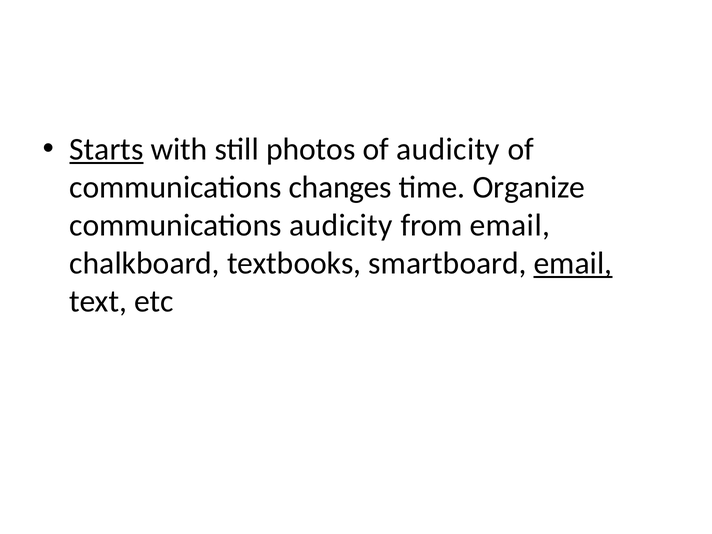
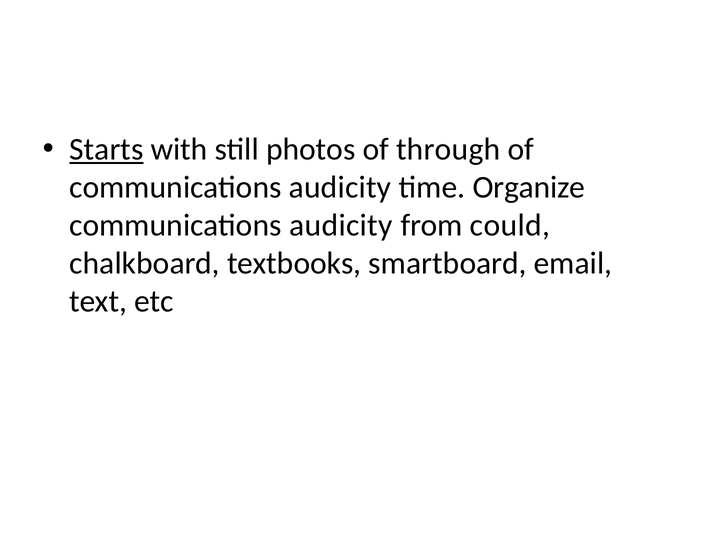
of audicity: audicity -> through
changes at (340, 187): changes -> audicity
from email: email -> could
email at (573, 263) underline: present -> none
